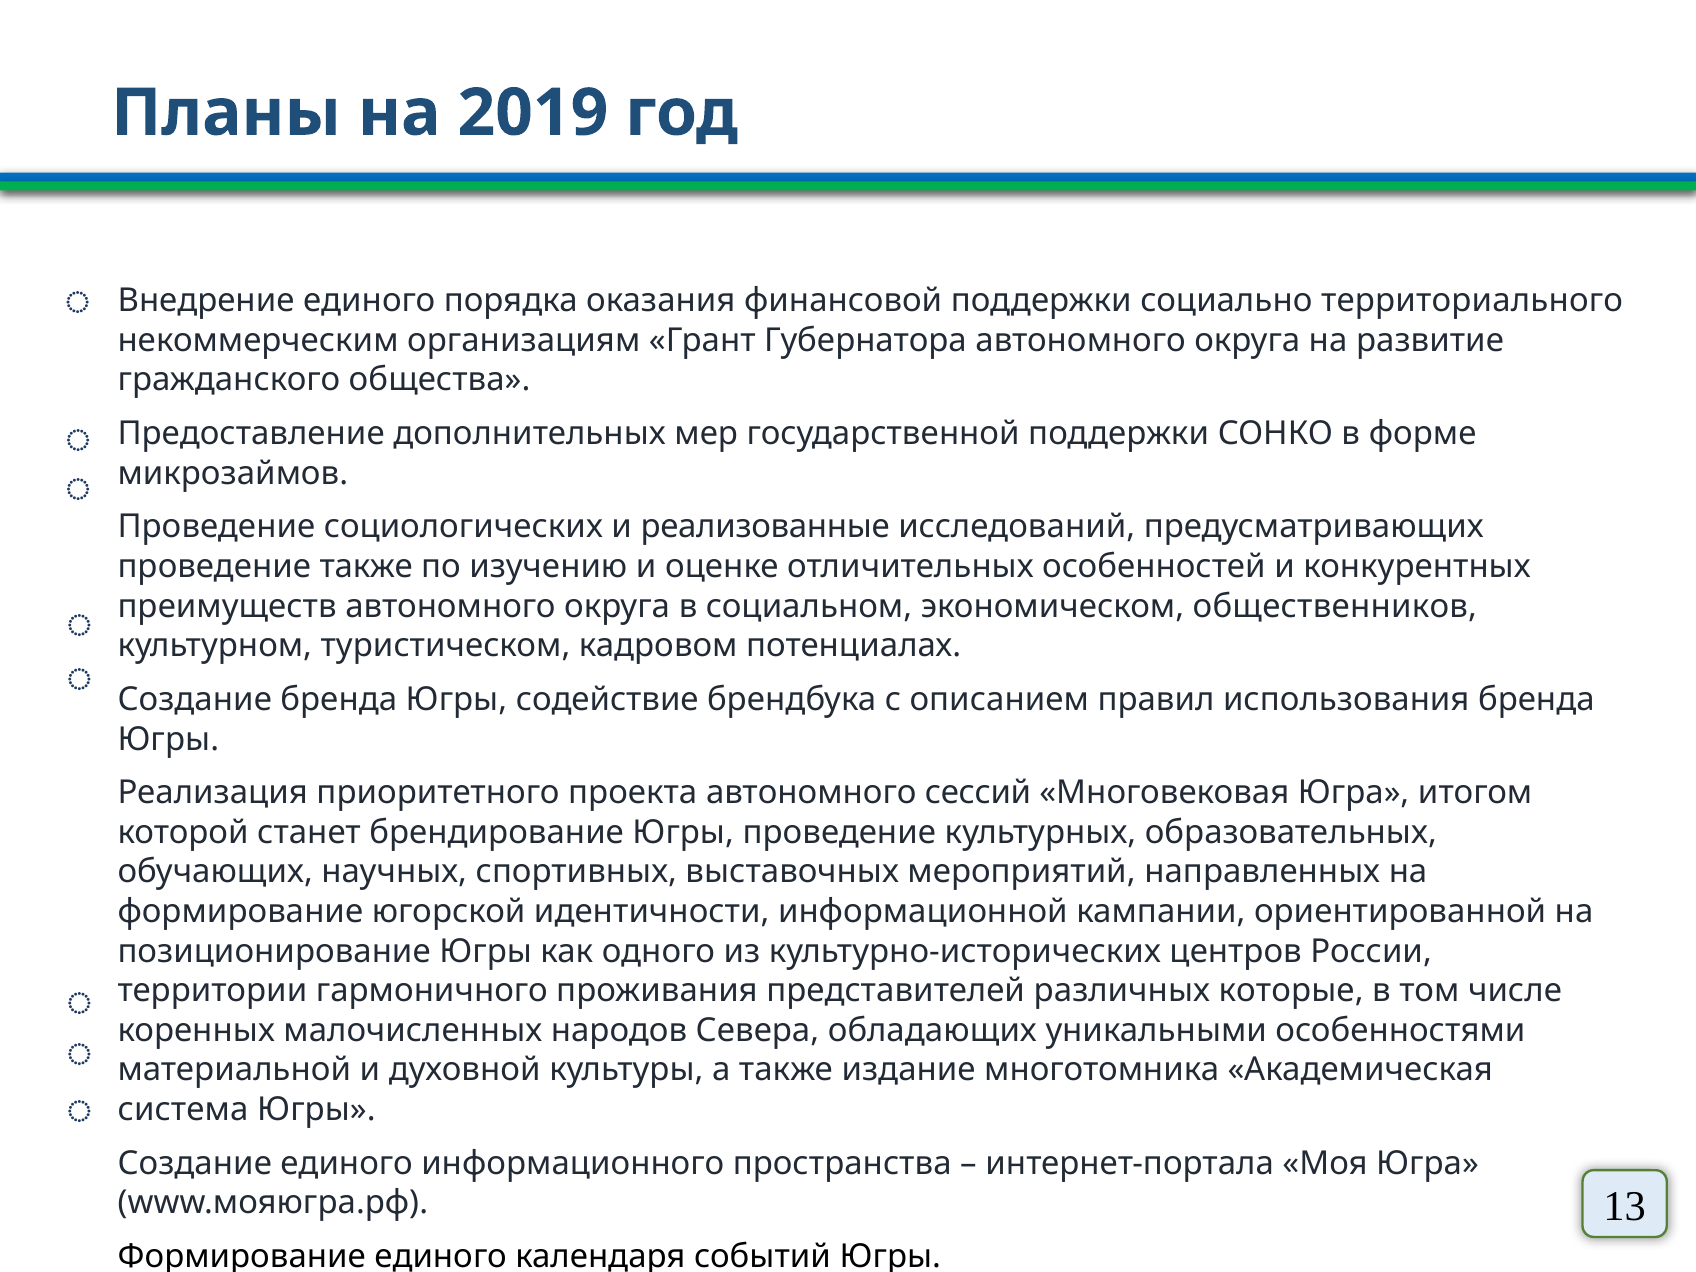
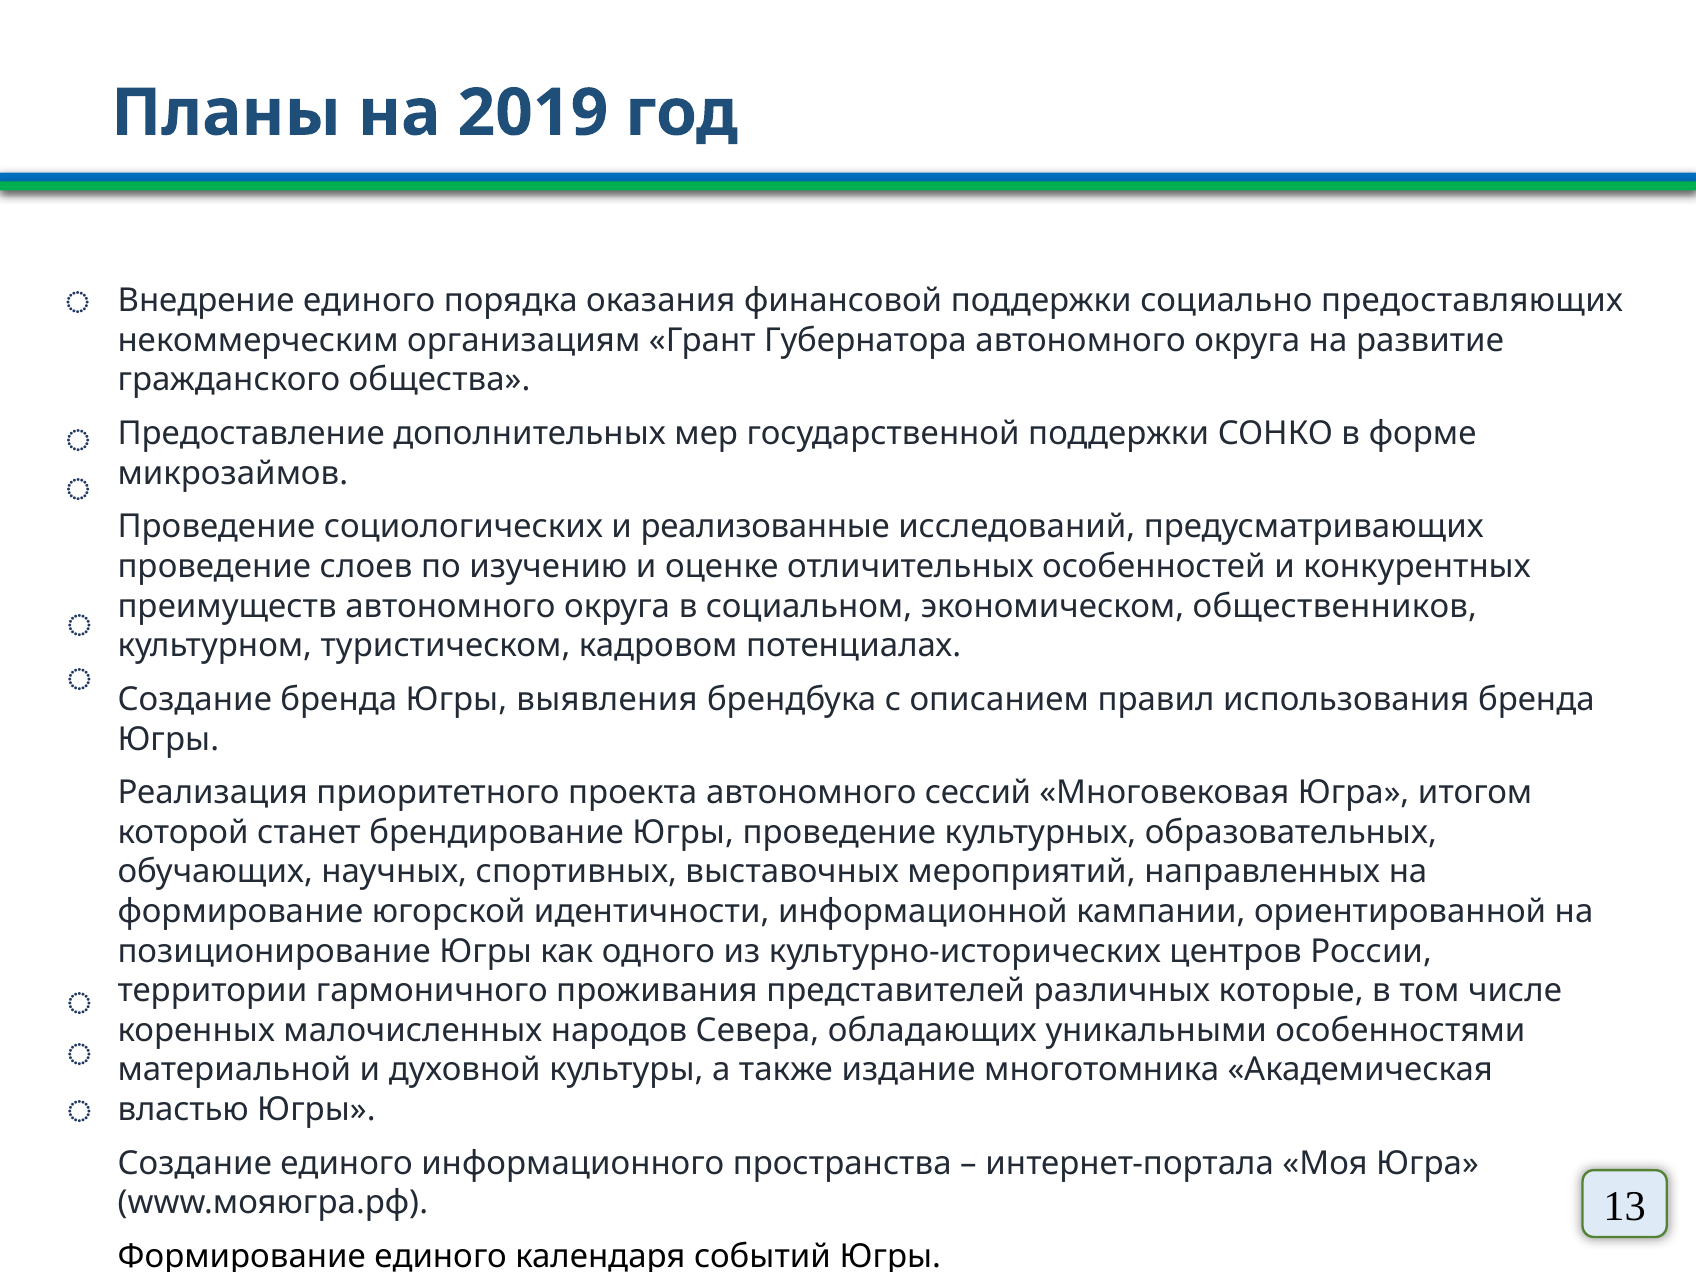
территориального: территориального -> предоставляющих
проведение также: также -> слоев
содействие: содействие -> выявления
система: система -> властью
